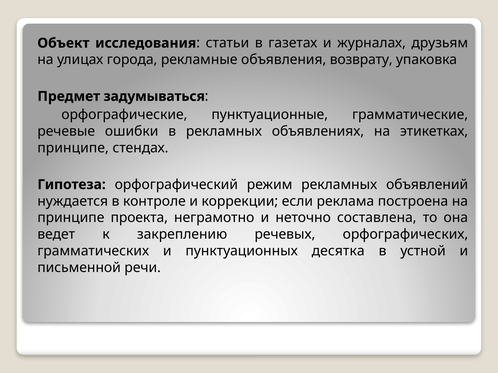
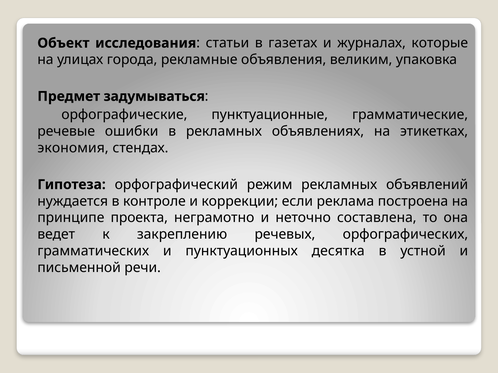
друзьям: друзьям -> которые
возврату: возврату -> великим
принципе at (73, 148): принципе -> экономия
